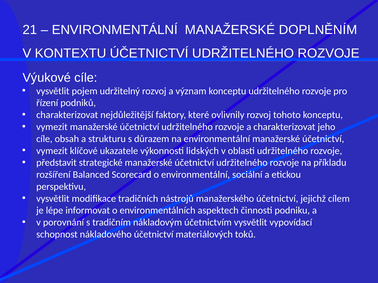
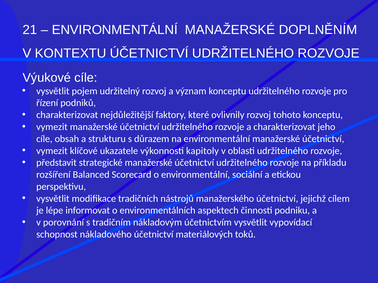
lidských: lidských -> kapitoly
